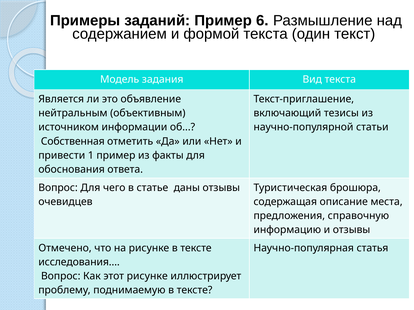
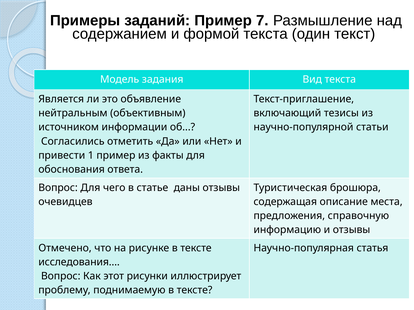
6: 6 -> 7
Собственная: Собственная -> Согласились
этот рисунке: рисунке -> рисунки
